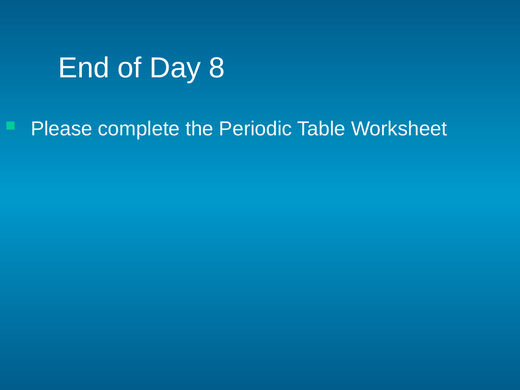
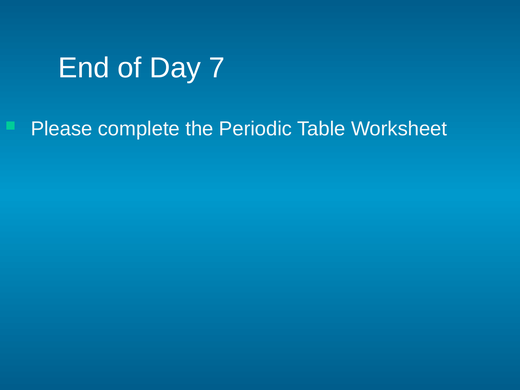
8: 8 -> 7
